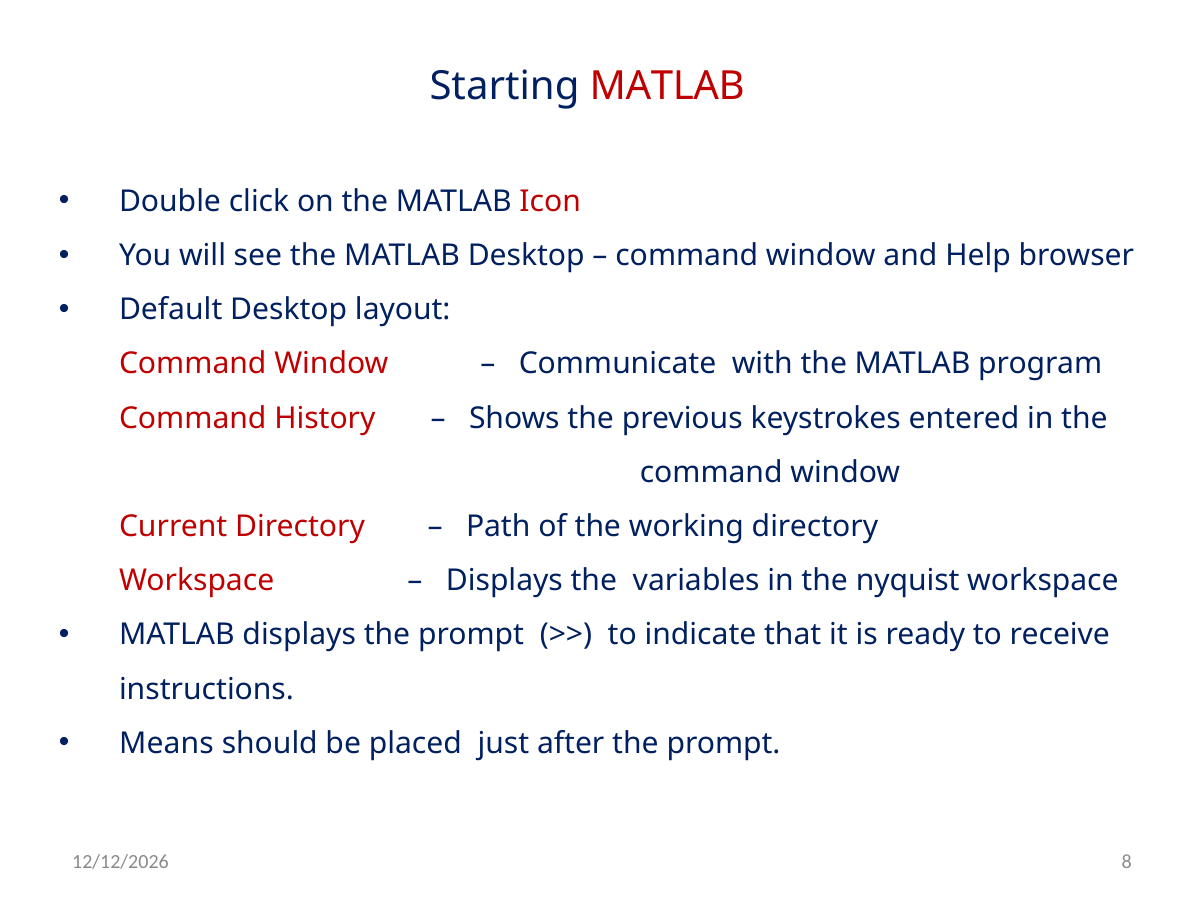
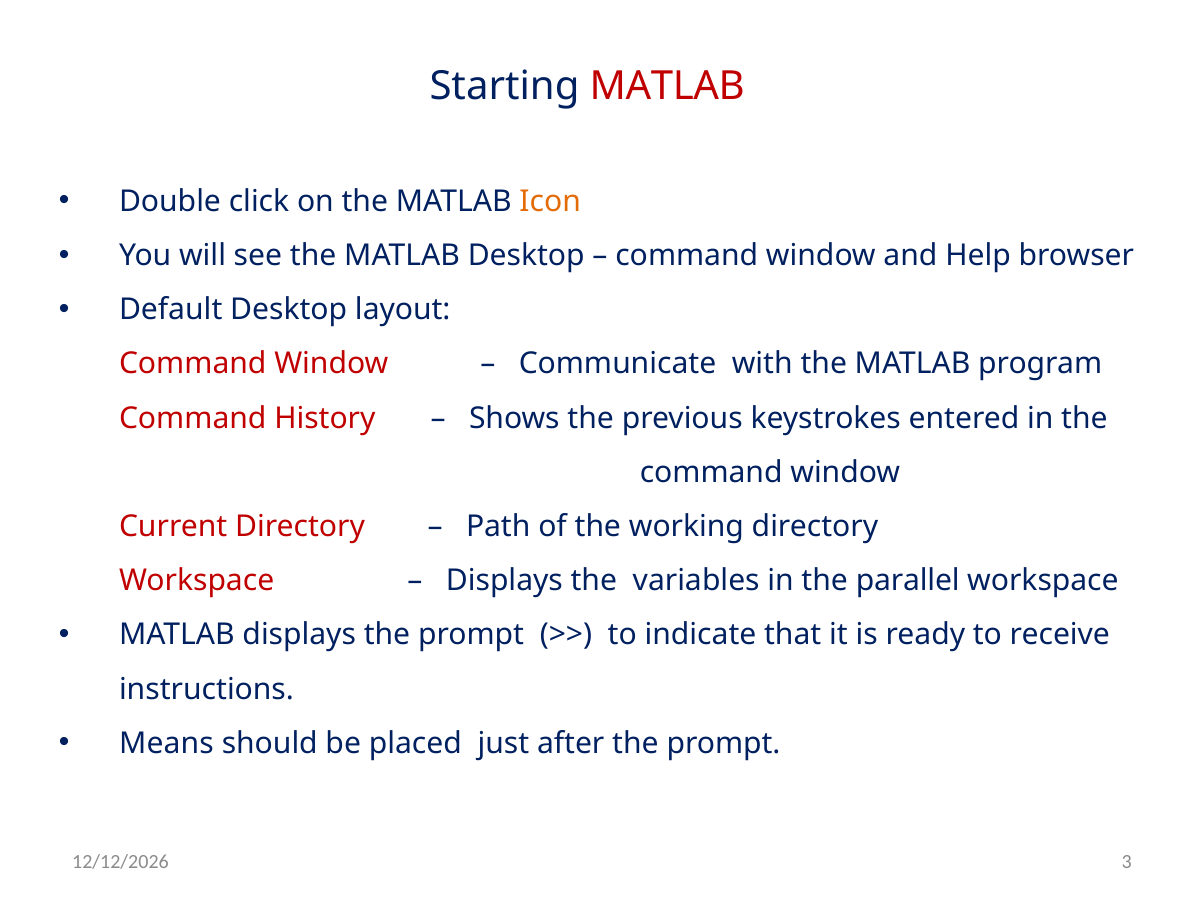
Icon colour: red -> orange
nyquist: nyquist -> parallel
8: 8 -> 3
